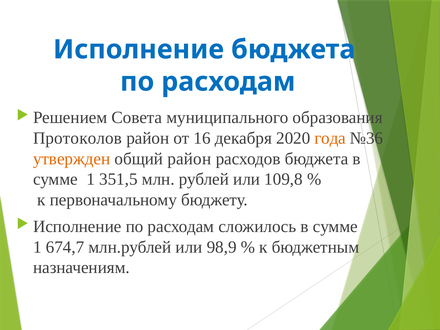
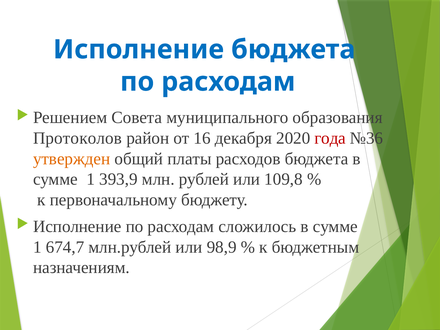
года colour: orange -> red
общий район: район -> платы
351,5: 351,5 -> 393,9
